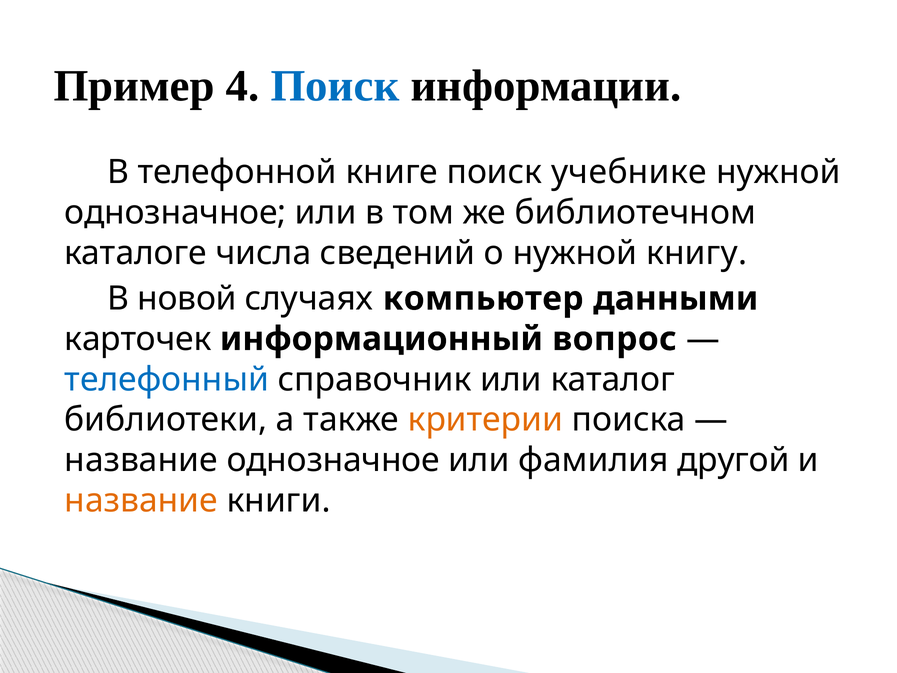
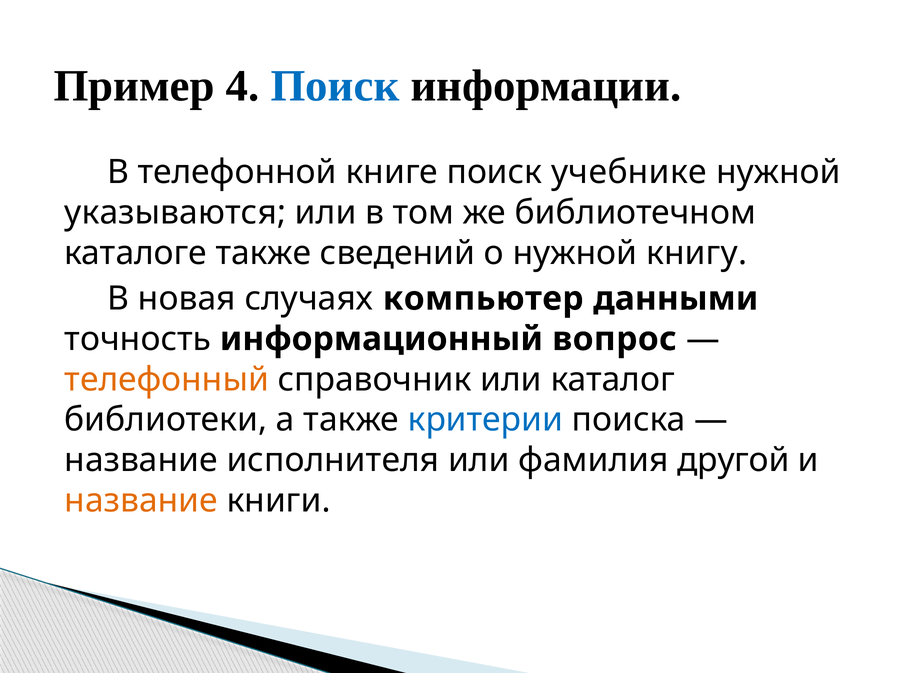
однозначное at (175, 213): однозначное -> указываются
каталоге числа: числа -> также
новой: новой -> новая
карточек: карточек -> точность
телефонный colour: blue -> orange
критерии colour: orange -> blue
название однозначное: однозначное -> исполнителя
